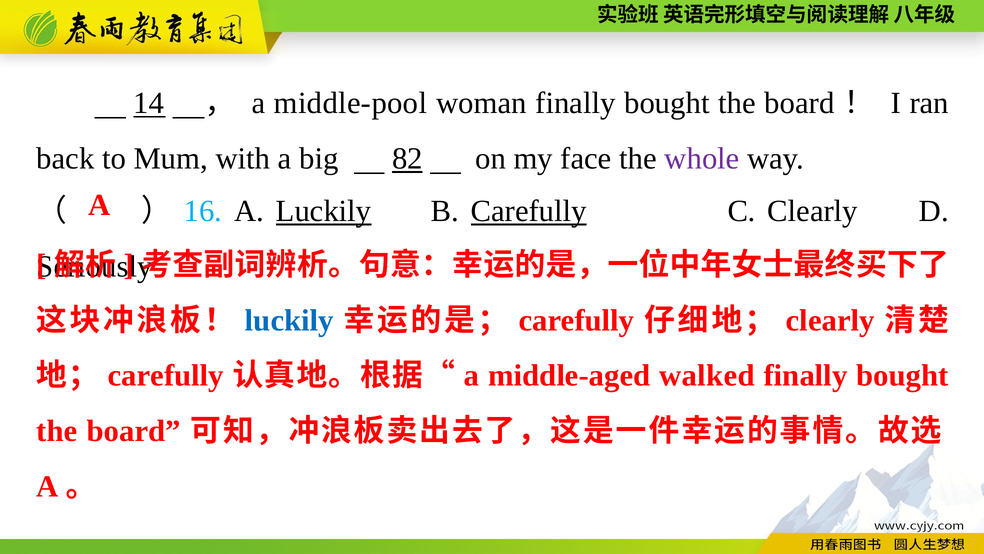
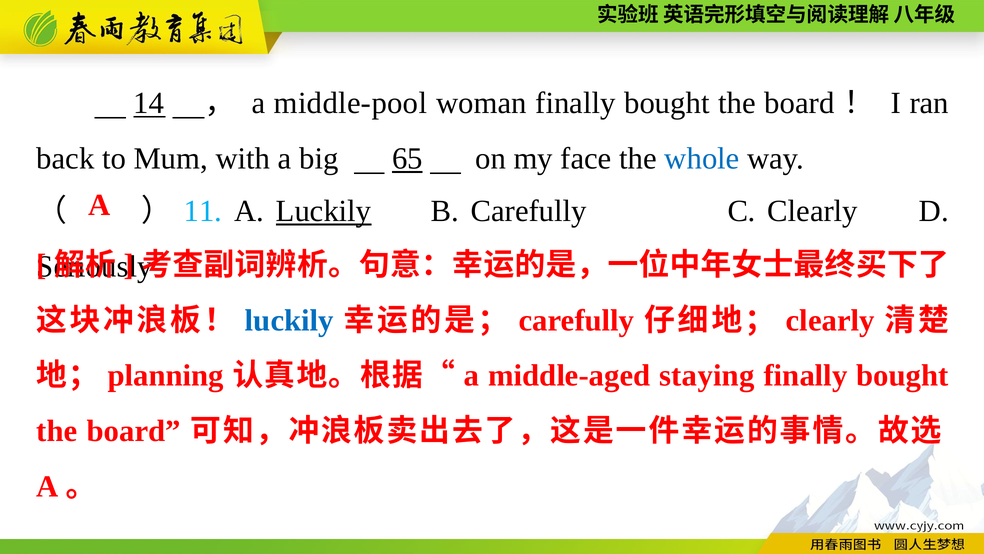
82: 82 -> 65
whole colour: purple -> blue
16: 16 -> 11
Carefully at (529, 211) underline: present -> none
carefully at (166, 375): carefully -> planning
walked: walked -> staying
